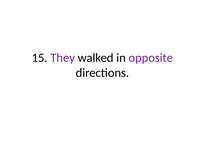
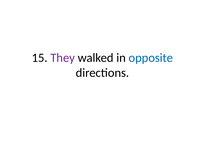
opposite colour: purple -> blue
